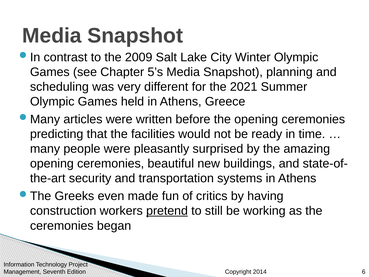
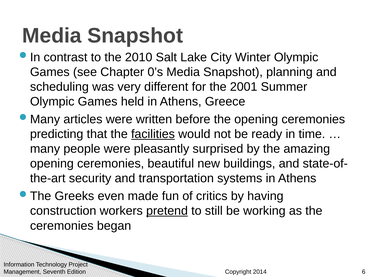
2009: 2009 -> 2010
5’s: 5’s -> 0’s
2021: 2021 -> 2001
facilities underline: none -> present
